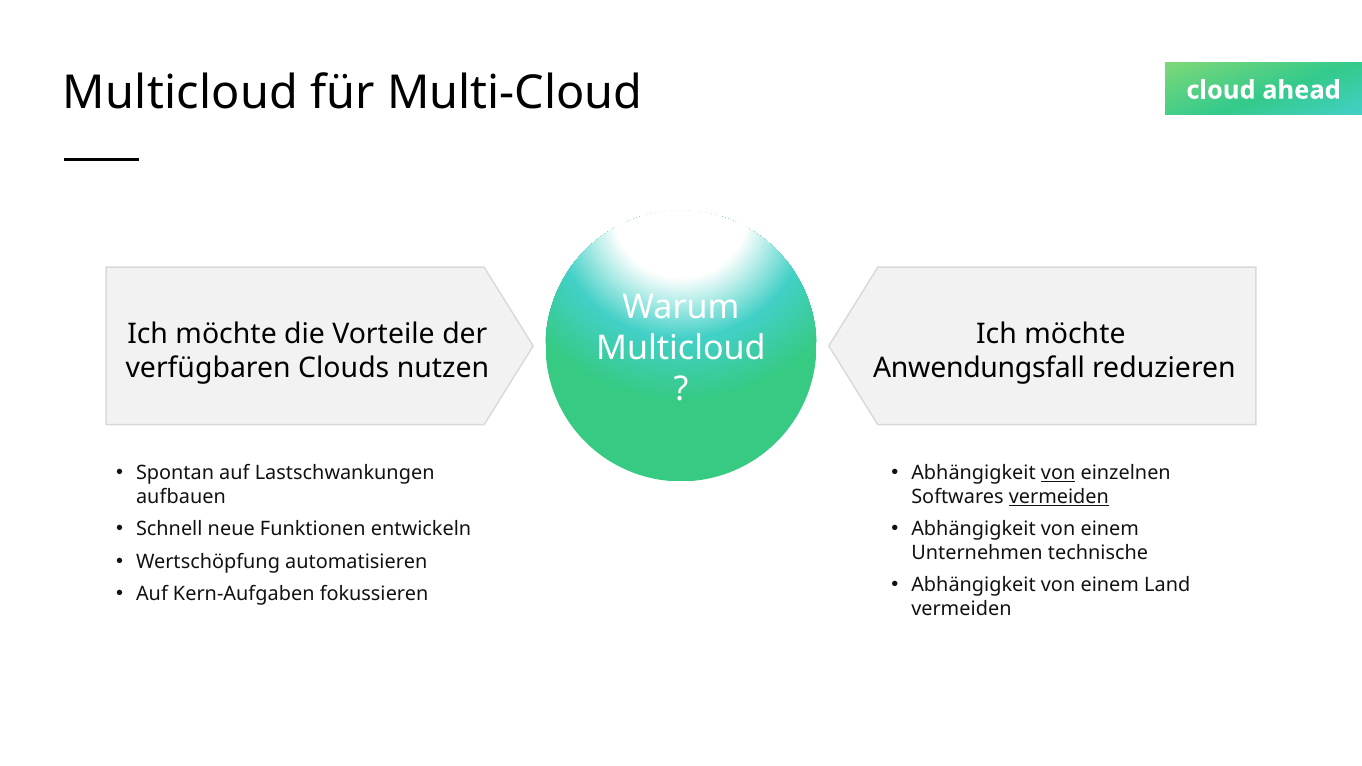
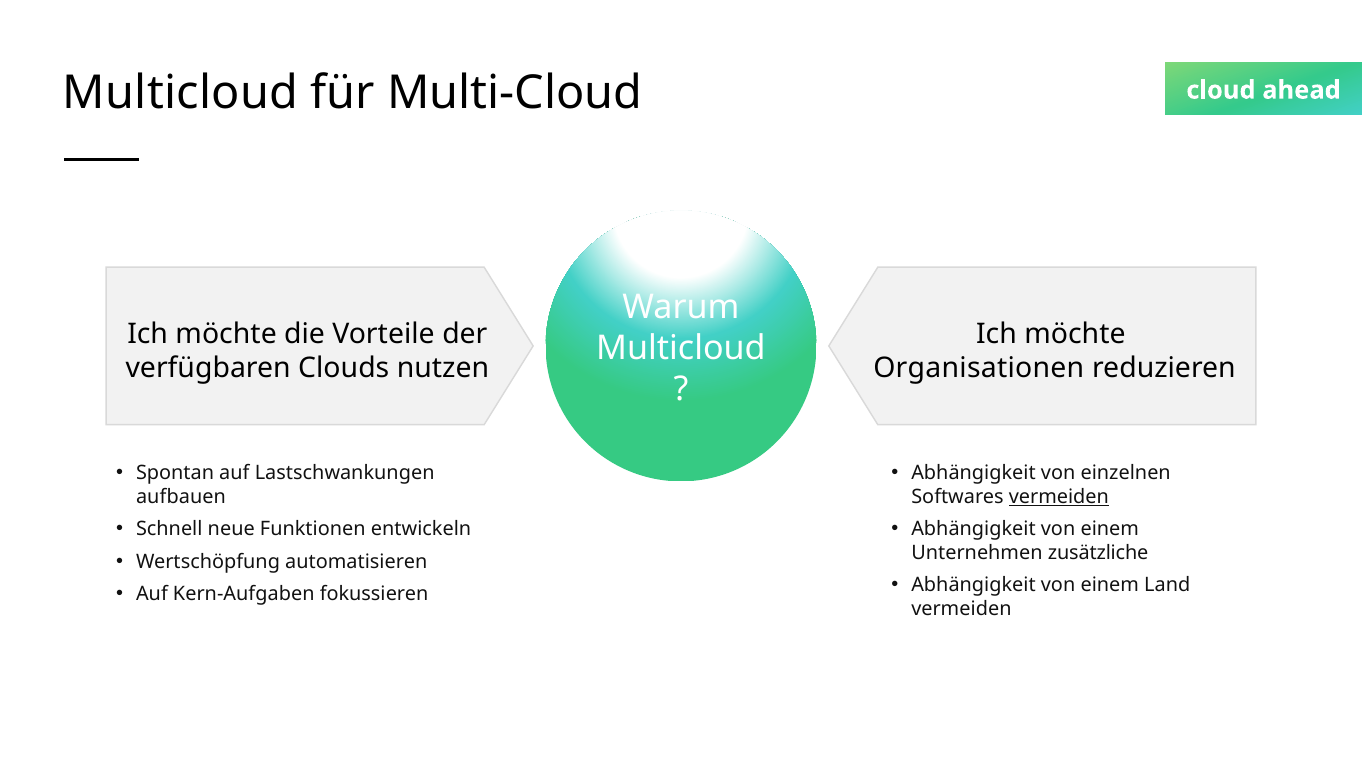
Anwendungsfall: Anwendungsfall -> Organisationen
von at (1058, 473) underline: present -> none
technische: technische -> zusätzliche
